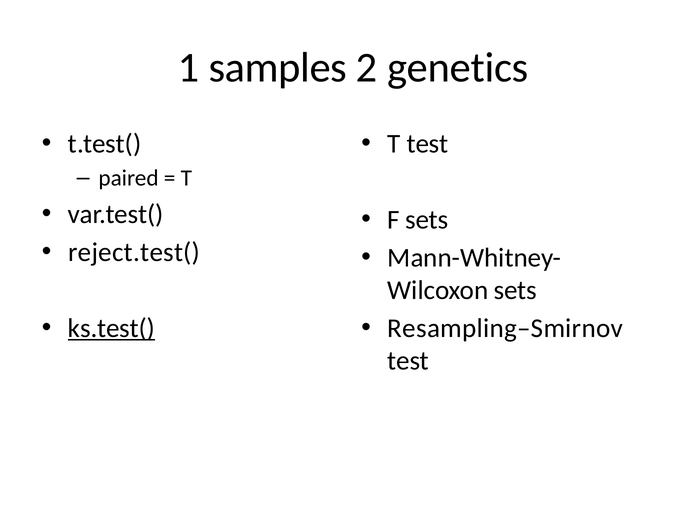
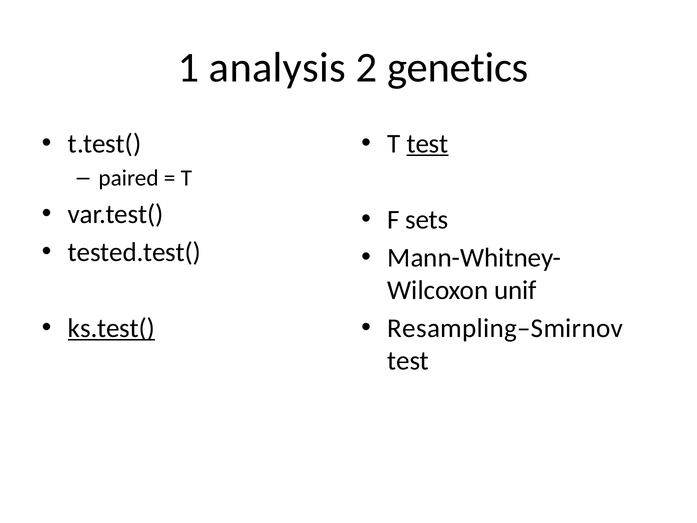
samples: samples -> analysis
test at (428, 144) underline: none -> present
reject.test(: reject.test( -> tested.test(
sets at (515, 290): sets -> unif
